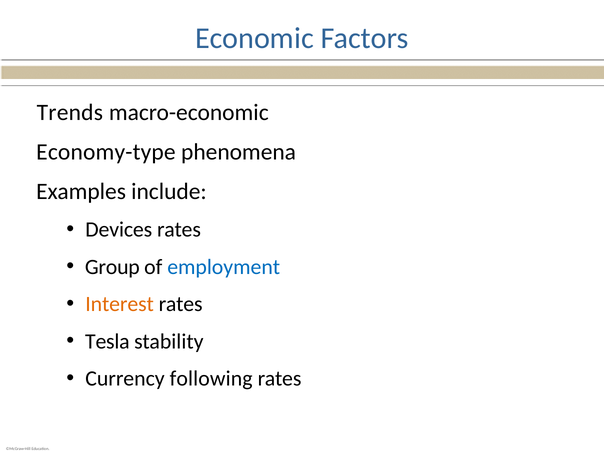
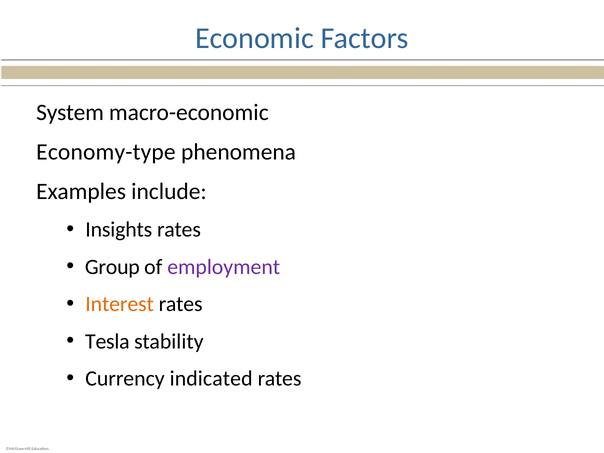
Trends: Trends -> System
Devices: Devices -> Insights
employment colour: blue -> purple
following: following -> indicated
